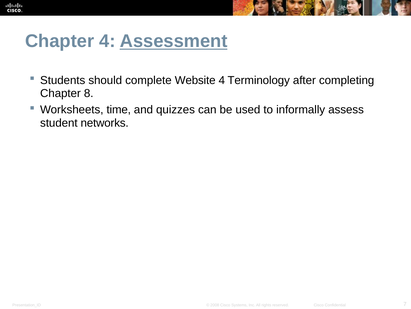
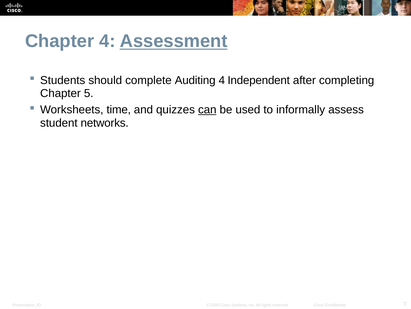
Website: Website -> Auditing
Terminology: Terminology -> Independent
8: 8 -> 5
can underline: none -> present
